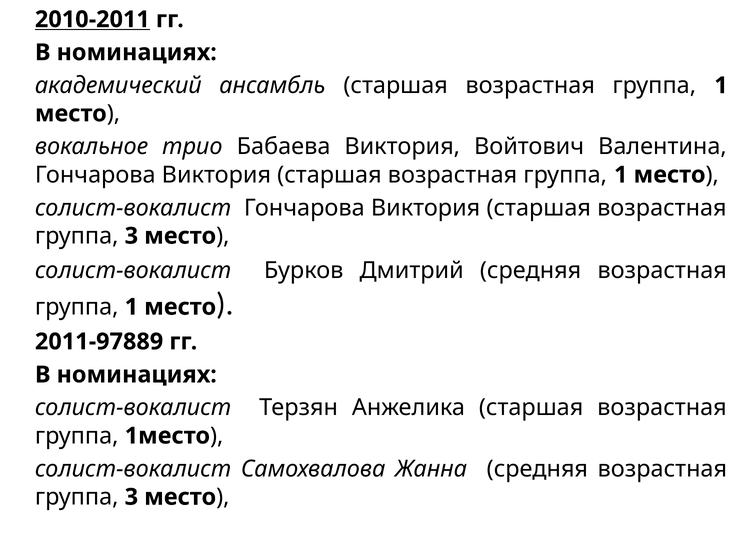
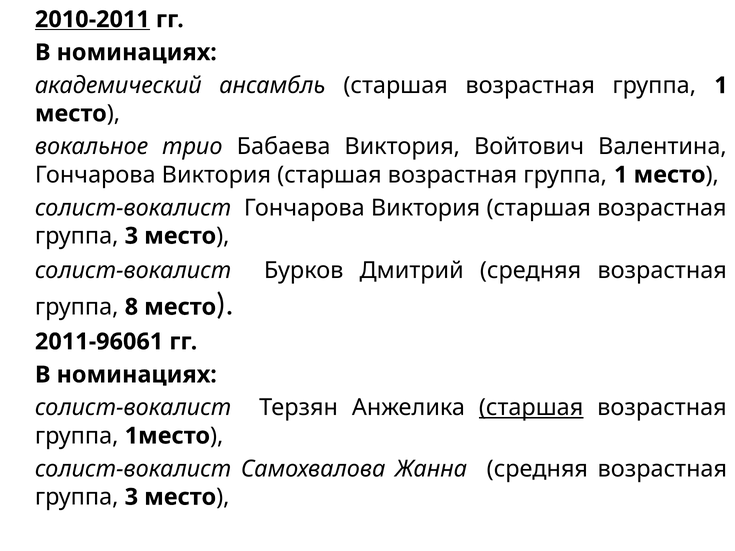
1 at (131, 307): 1 -> 8
2011-97889: 2011-97889 -> 2011-96061
старшая at (531, 408) underline: none -> present
